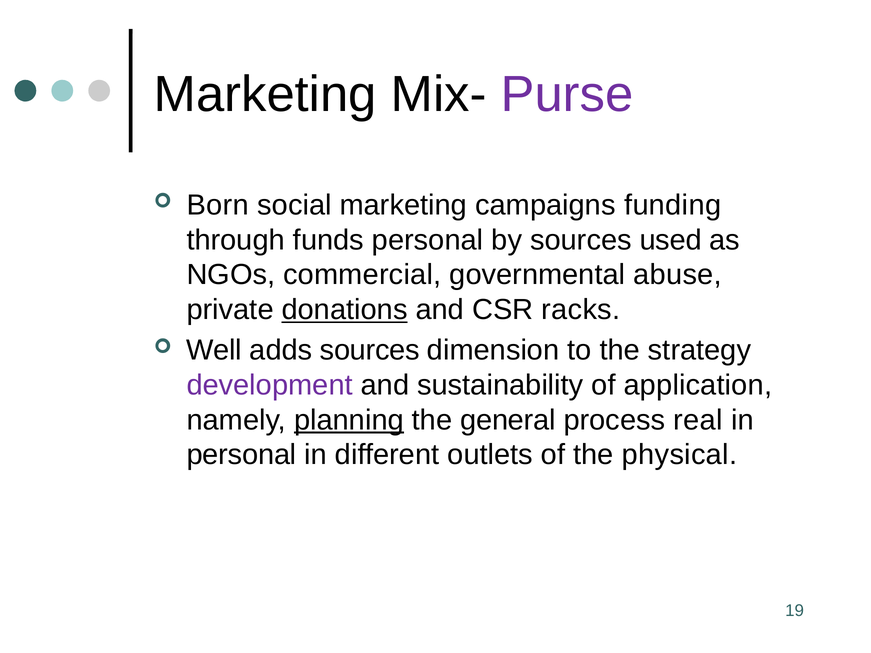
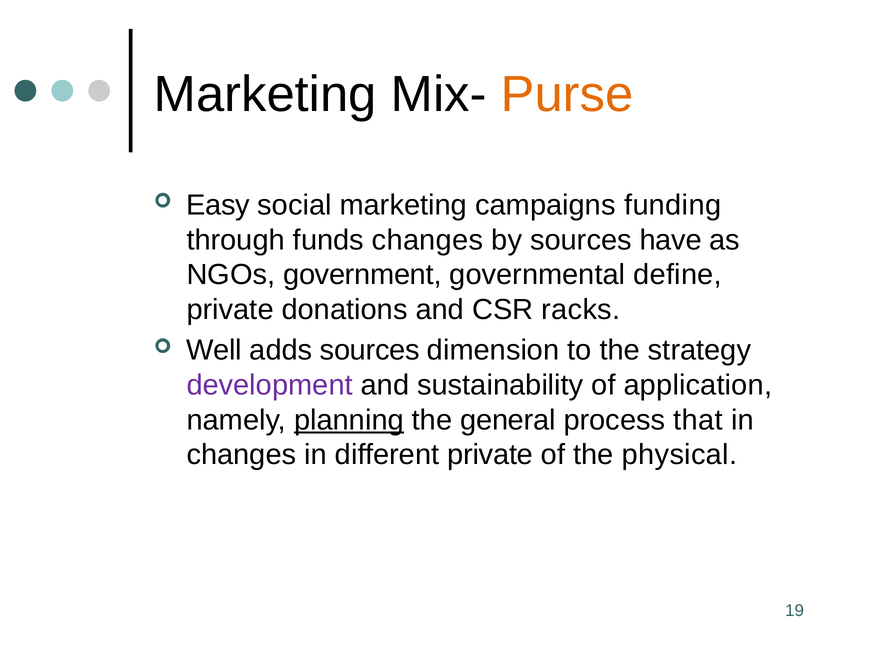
Purse colour: purple -> orange
Born: Born -> Easy
funds personal: personal -> changes
used: used -> have
commercial: commercial -> government
abuse: abuse -> define
donations underline: present -> none
real: real -> that
personal at (241, 455): personal -> changes
different outlets: outlets -> private
